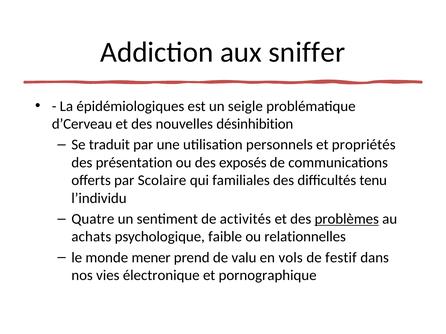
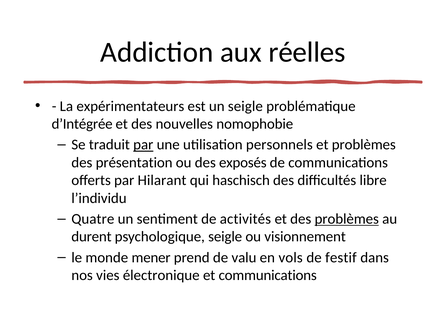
sniffer: sniffer -> réelles
épidémiologiques: épidémiologiques -> expérimentateurs
d’Cerveau: d’Cerveau -> d’Intégrée
désinhibition: désinhibition -> nomophobie
par at (143, 145) underline: none -> present
et propriétés: propriétés -> problèmes
Scolaire: Scolaire -> Hilarant
familiales: familiales -> haschisch
tenu: tenu -> libre
achats: achats -> durent
psychologique faible: faible -> seigle
relationnelles: relationnelles -> visionnement
et pornographique: pornographique -> communications
